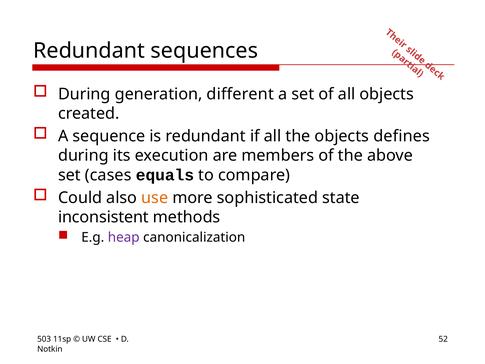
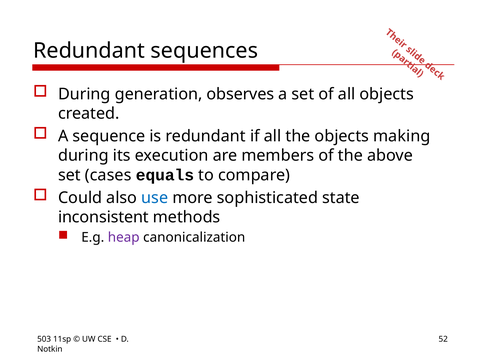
different: different -> observes
defines: defines -> making
use colour: orange -> blue
